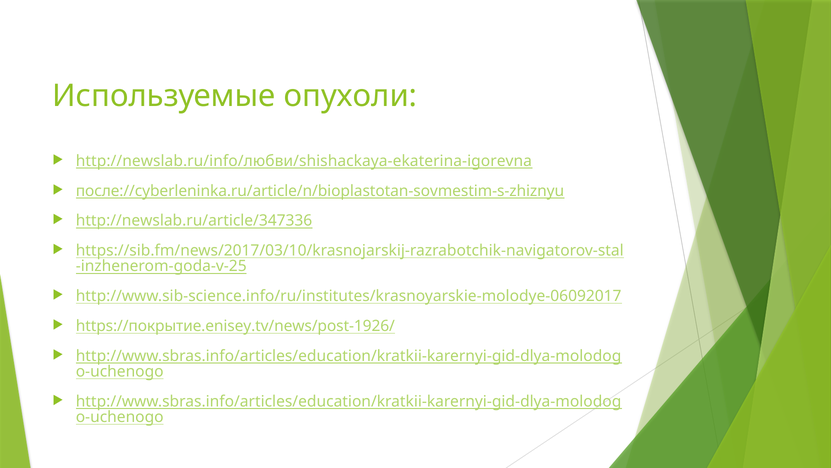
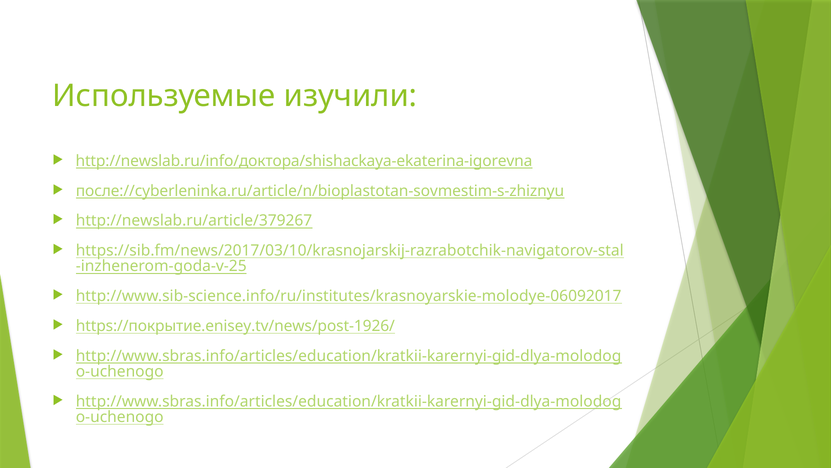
опухоли: опухоли -> изучили
http://newslab.ru/info/любви/shishackaya-ekaterina-igorevna: http://newslab.ru/info/любви/shishackaya-ekaterina-igorevna -> http://newslab.ru/info/доктора/shishackaya-ekaterina-igorevna
http://newslab.ru/article/347336: http://newslab.ru/article/347336 -> http://newslab.ru/article/379267
